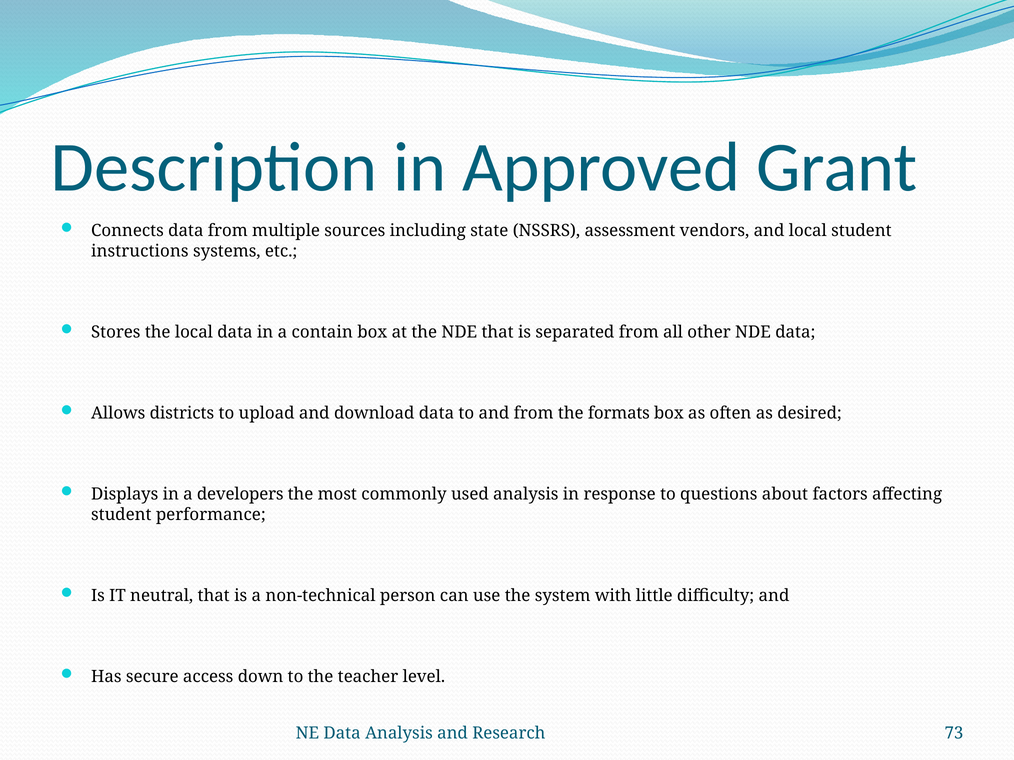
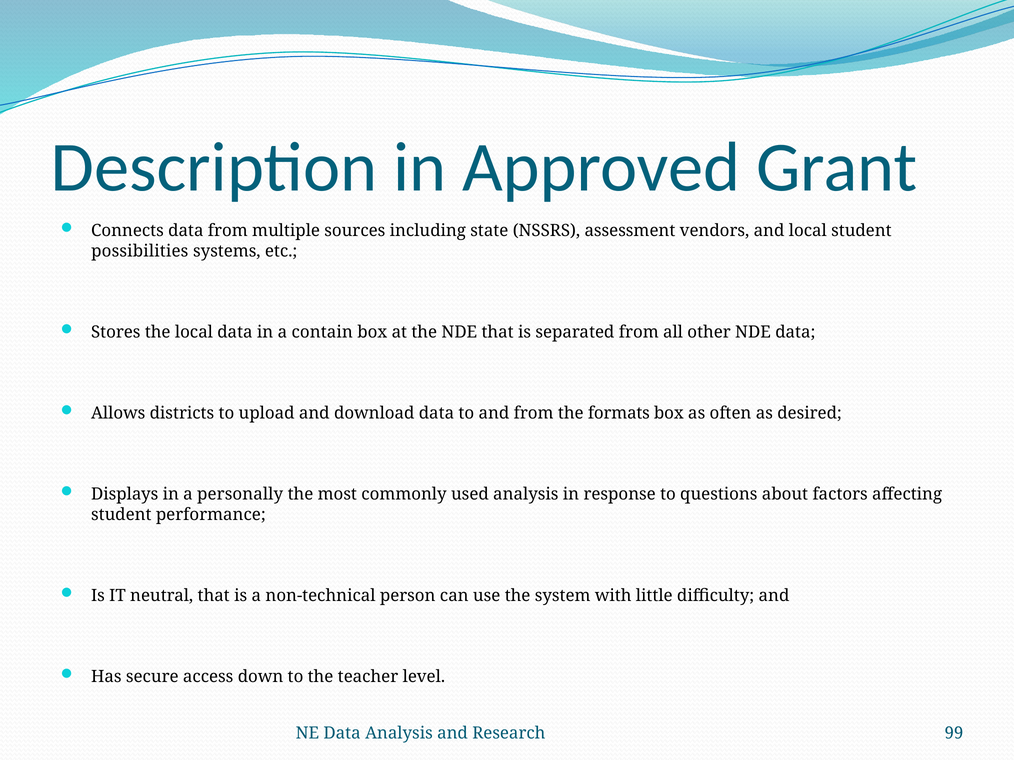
instructions: instructions -> possibilities
developers: developers -> personally
73: 73 -> 99
